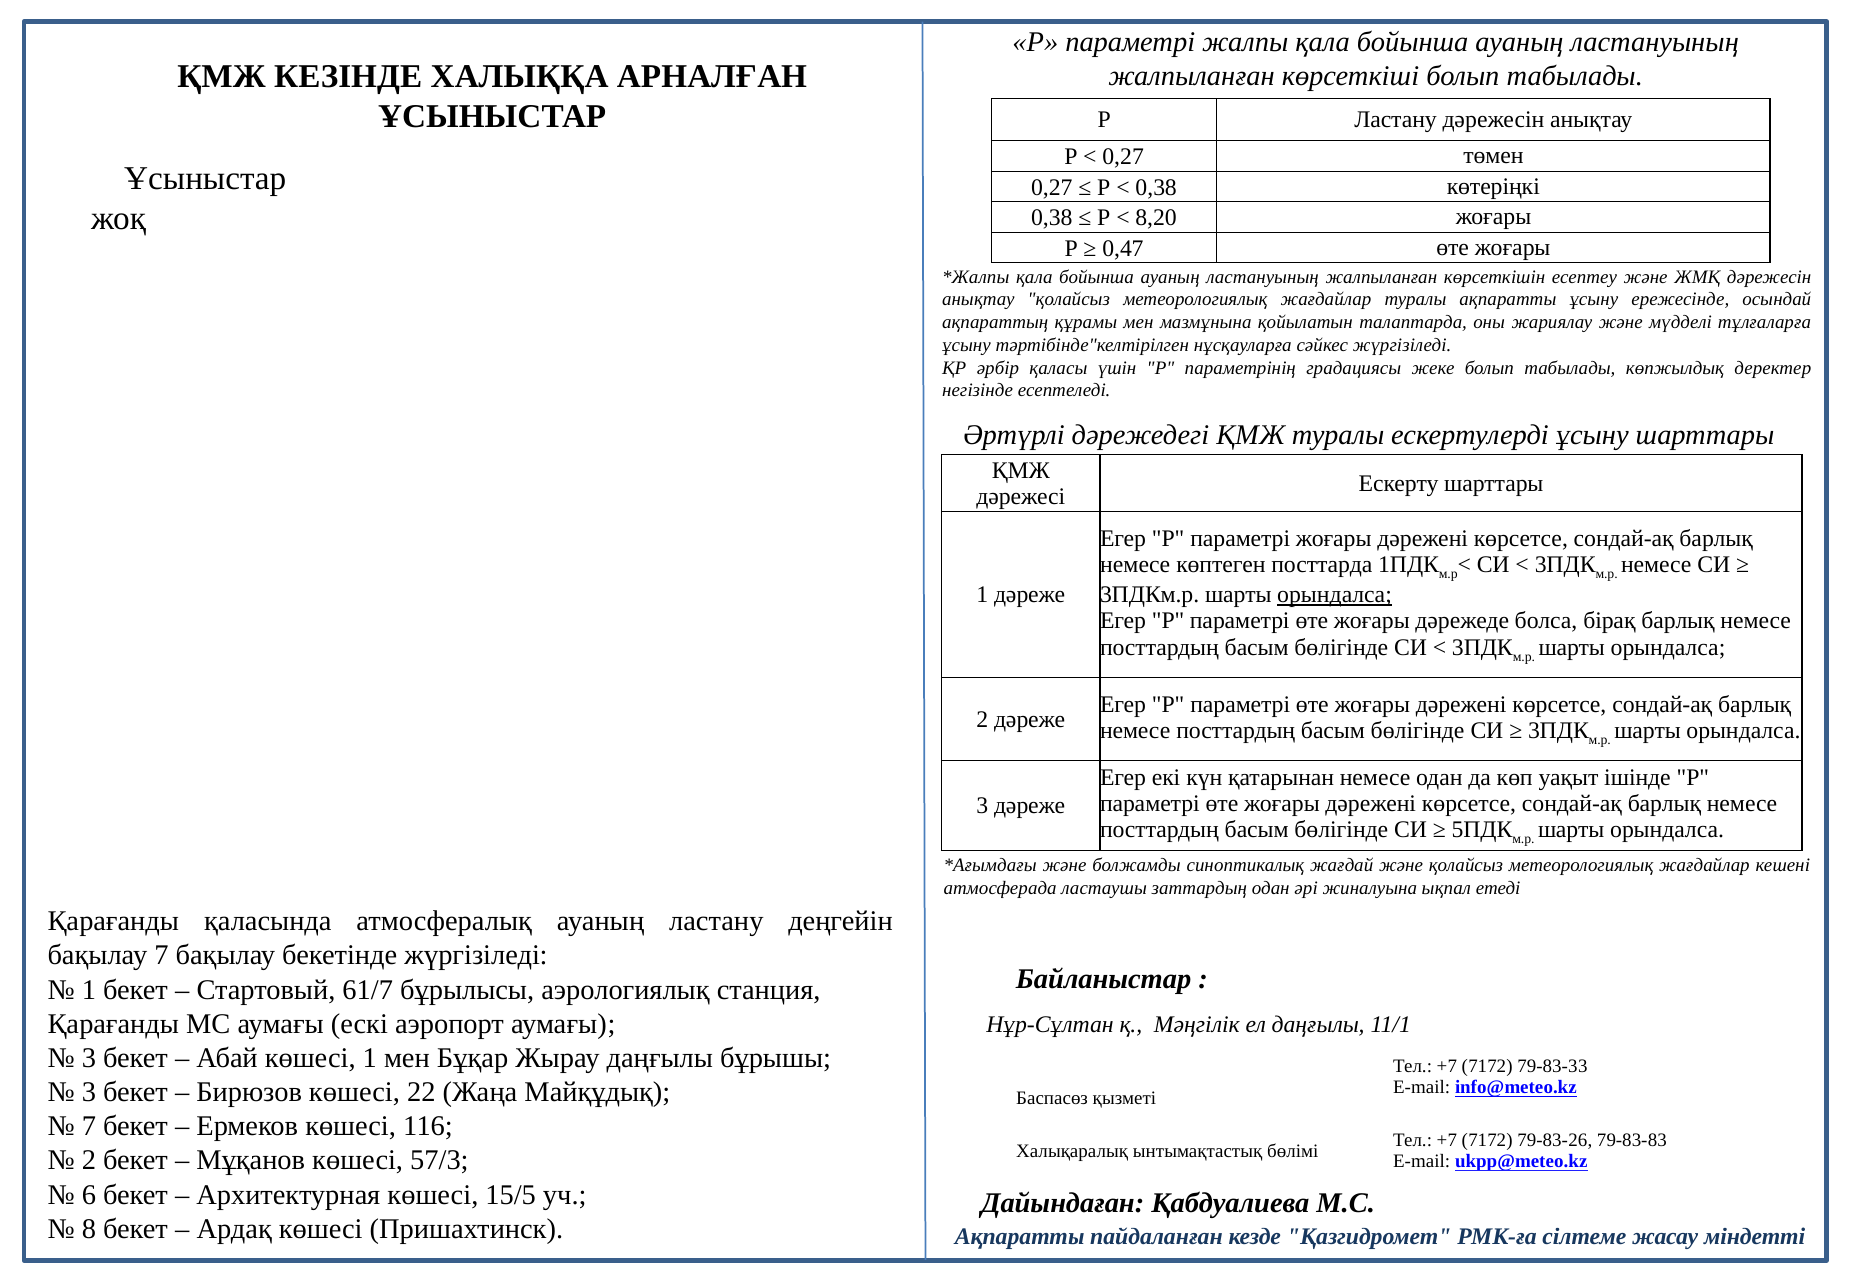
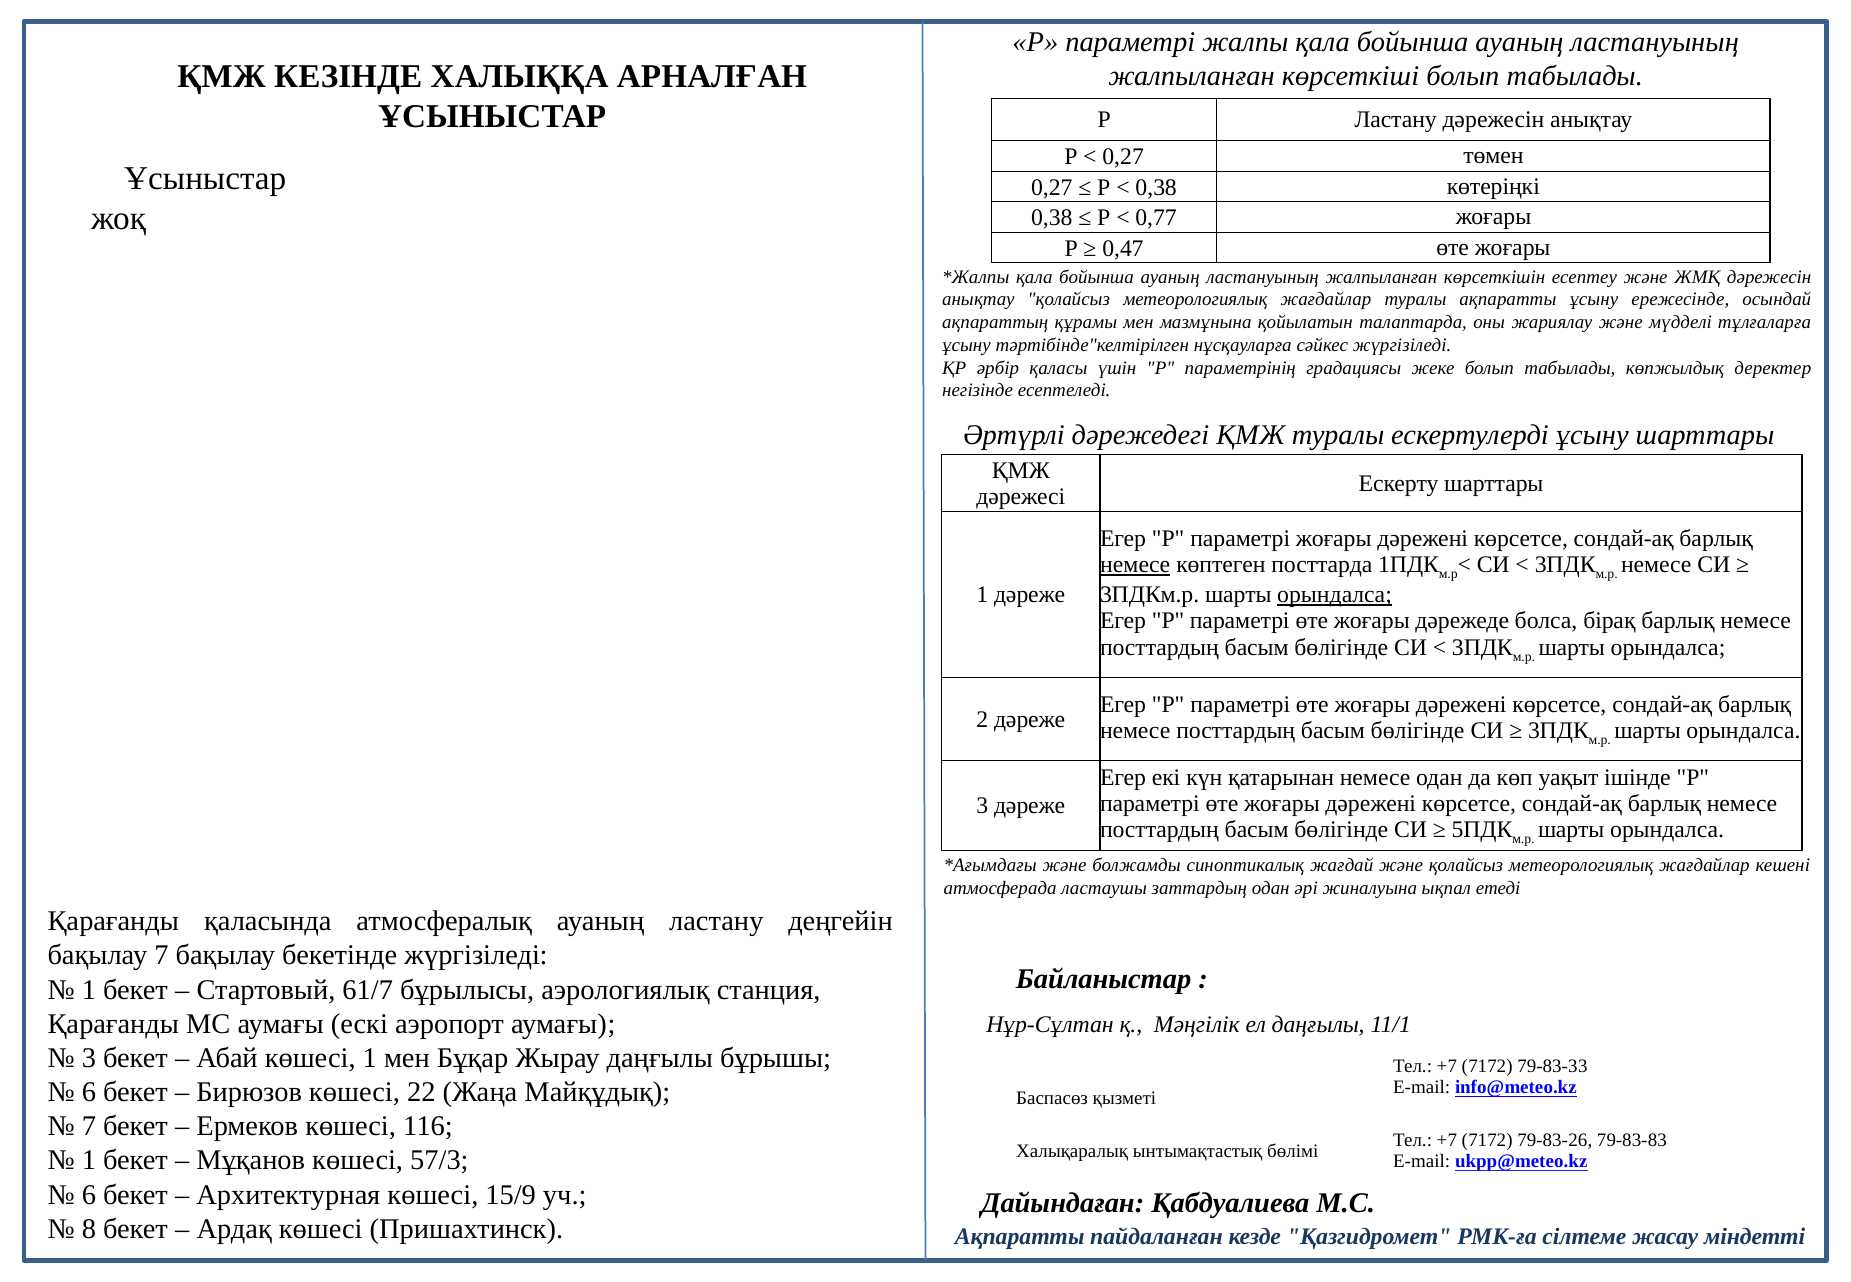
8,20: 8,20 -> 0,77
немесе at (1135, 565) underline: none -> present
3 at (89, 1092): 3 -> 6
2 at (89, 1160): 2 -> 1
15/5: 15/5 -> 15/9
